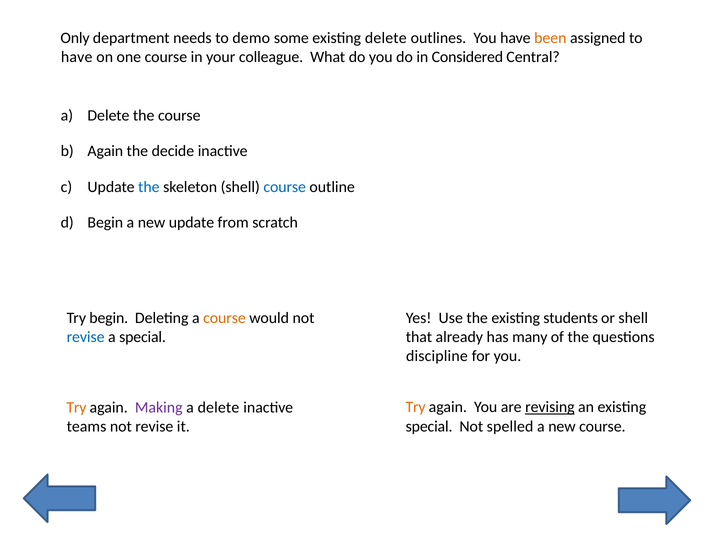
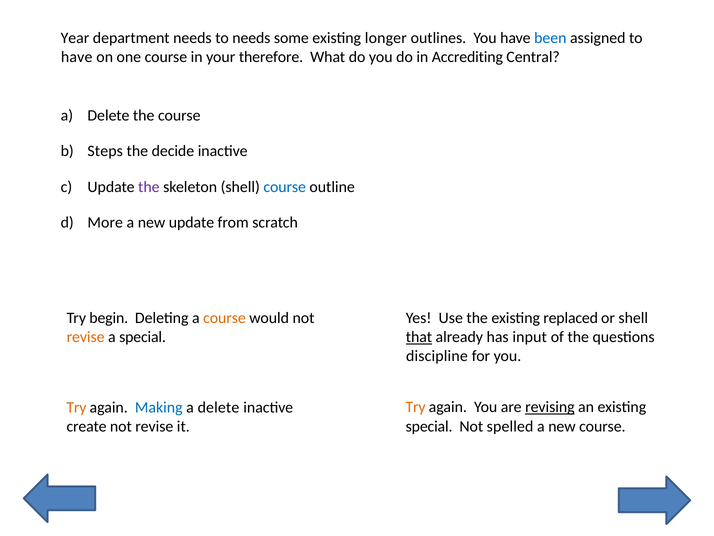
Only: Only -> Year
to demo: demo -> needs
existing delete: delete -> longer
been colour: orange -> blue
colleague: colleague -> therefore
Considered: Considered -> Accrediting
Again at (105, 151): Again -> Steps
the at (149, 187) colour: blue -> purple
Begin at (105, 222): Begin -> More
students: students -> replaced
revise at (86, 337) colour: blue -> orange
that underline: none -> present
many: many -> input
Making colour: purple -> blue
teams: teams -> create
